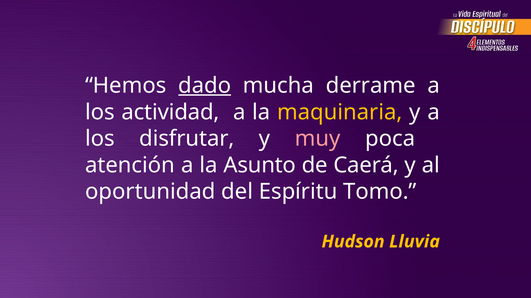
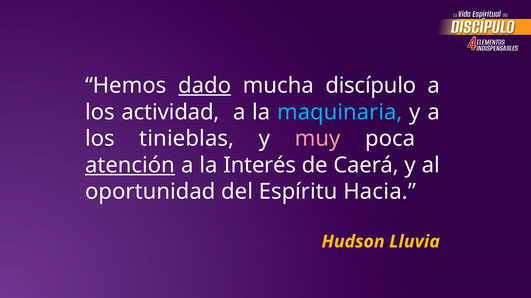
derrame: derrame -> discípulo
maquinaria colour: yellow -> light blue
disfrutar: disfrutar -> tinieblas
atención underline: none -> present
Asunto: Asunto -> Interés
Tomo: Tomo -> Hacia
